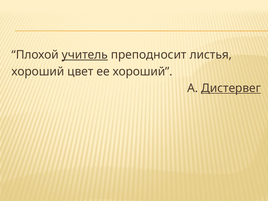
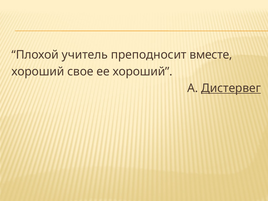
учитель underline: present -> none
листья: листья -> вместе
цвет: цвет -> свое
